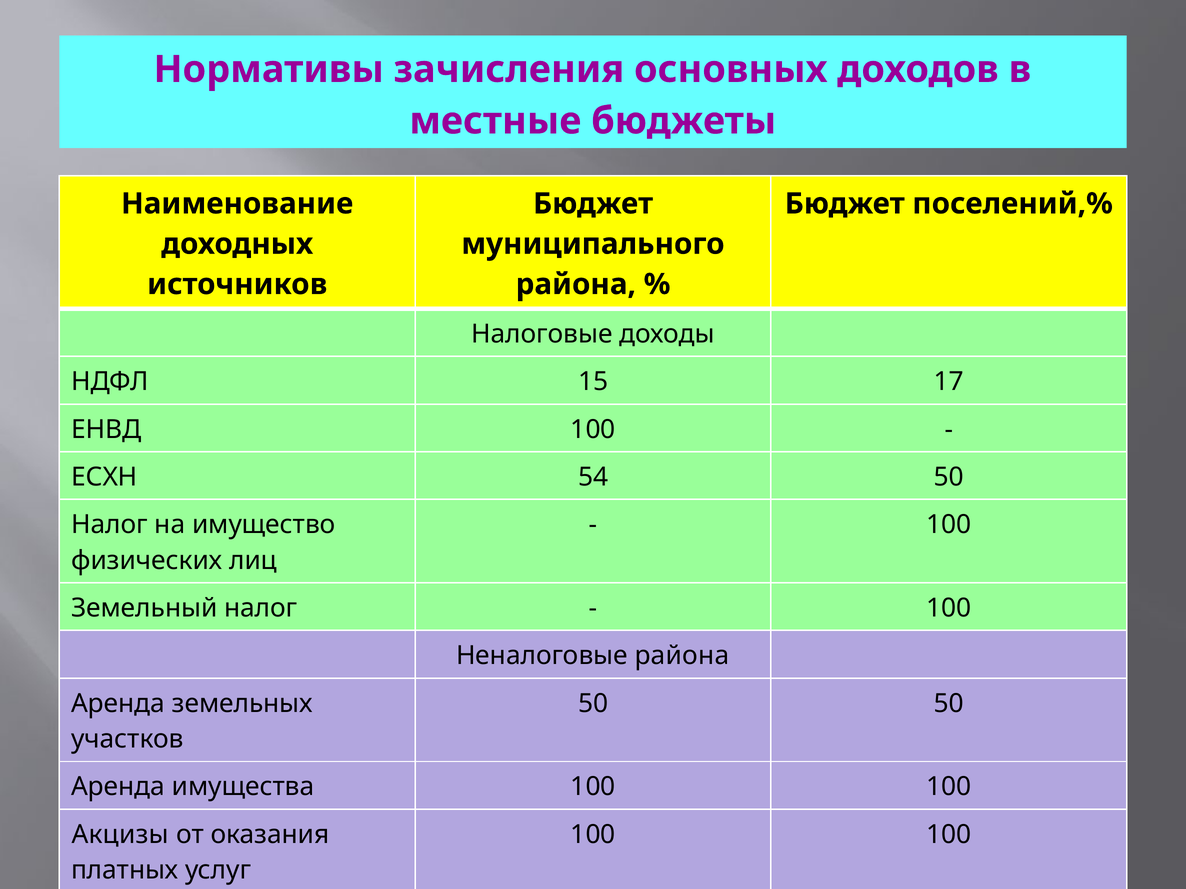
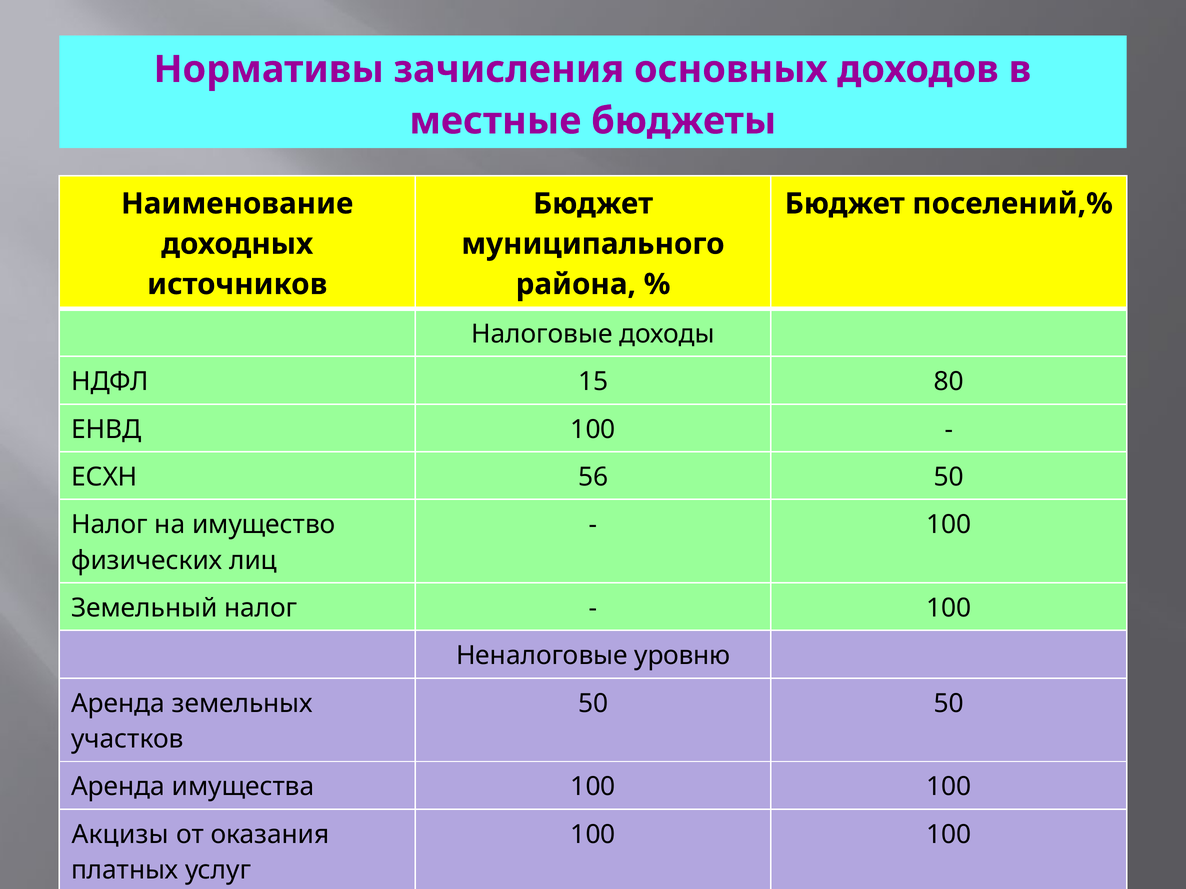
17: 17 -> 80
54: 54 -> 56
Неналоговые района: района -> уровню
